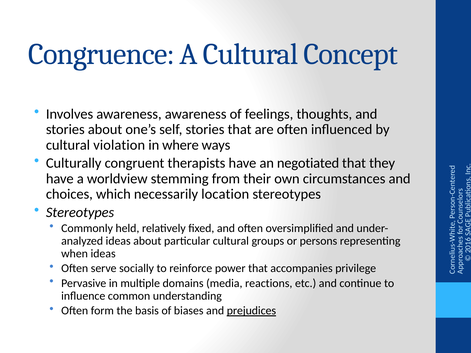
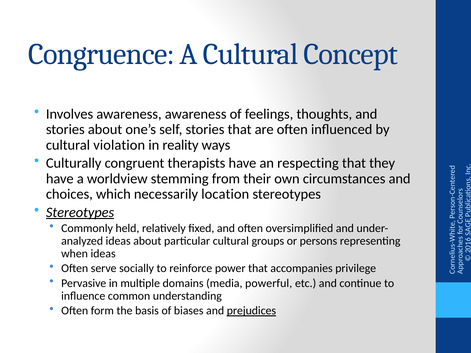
where: where -> reality
negotiated: negotiated -> respecting
Stereotypes at (80, 212) underline: none -> present
reactions: reactions -> powerful
